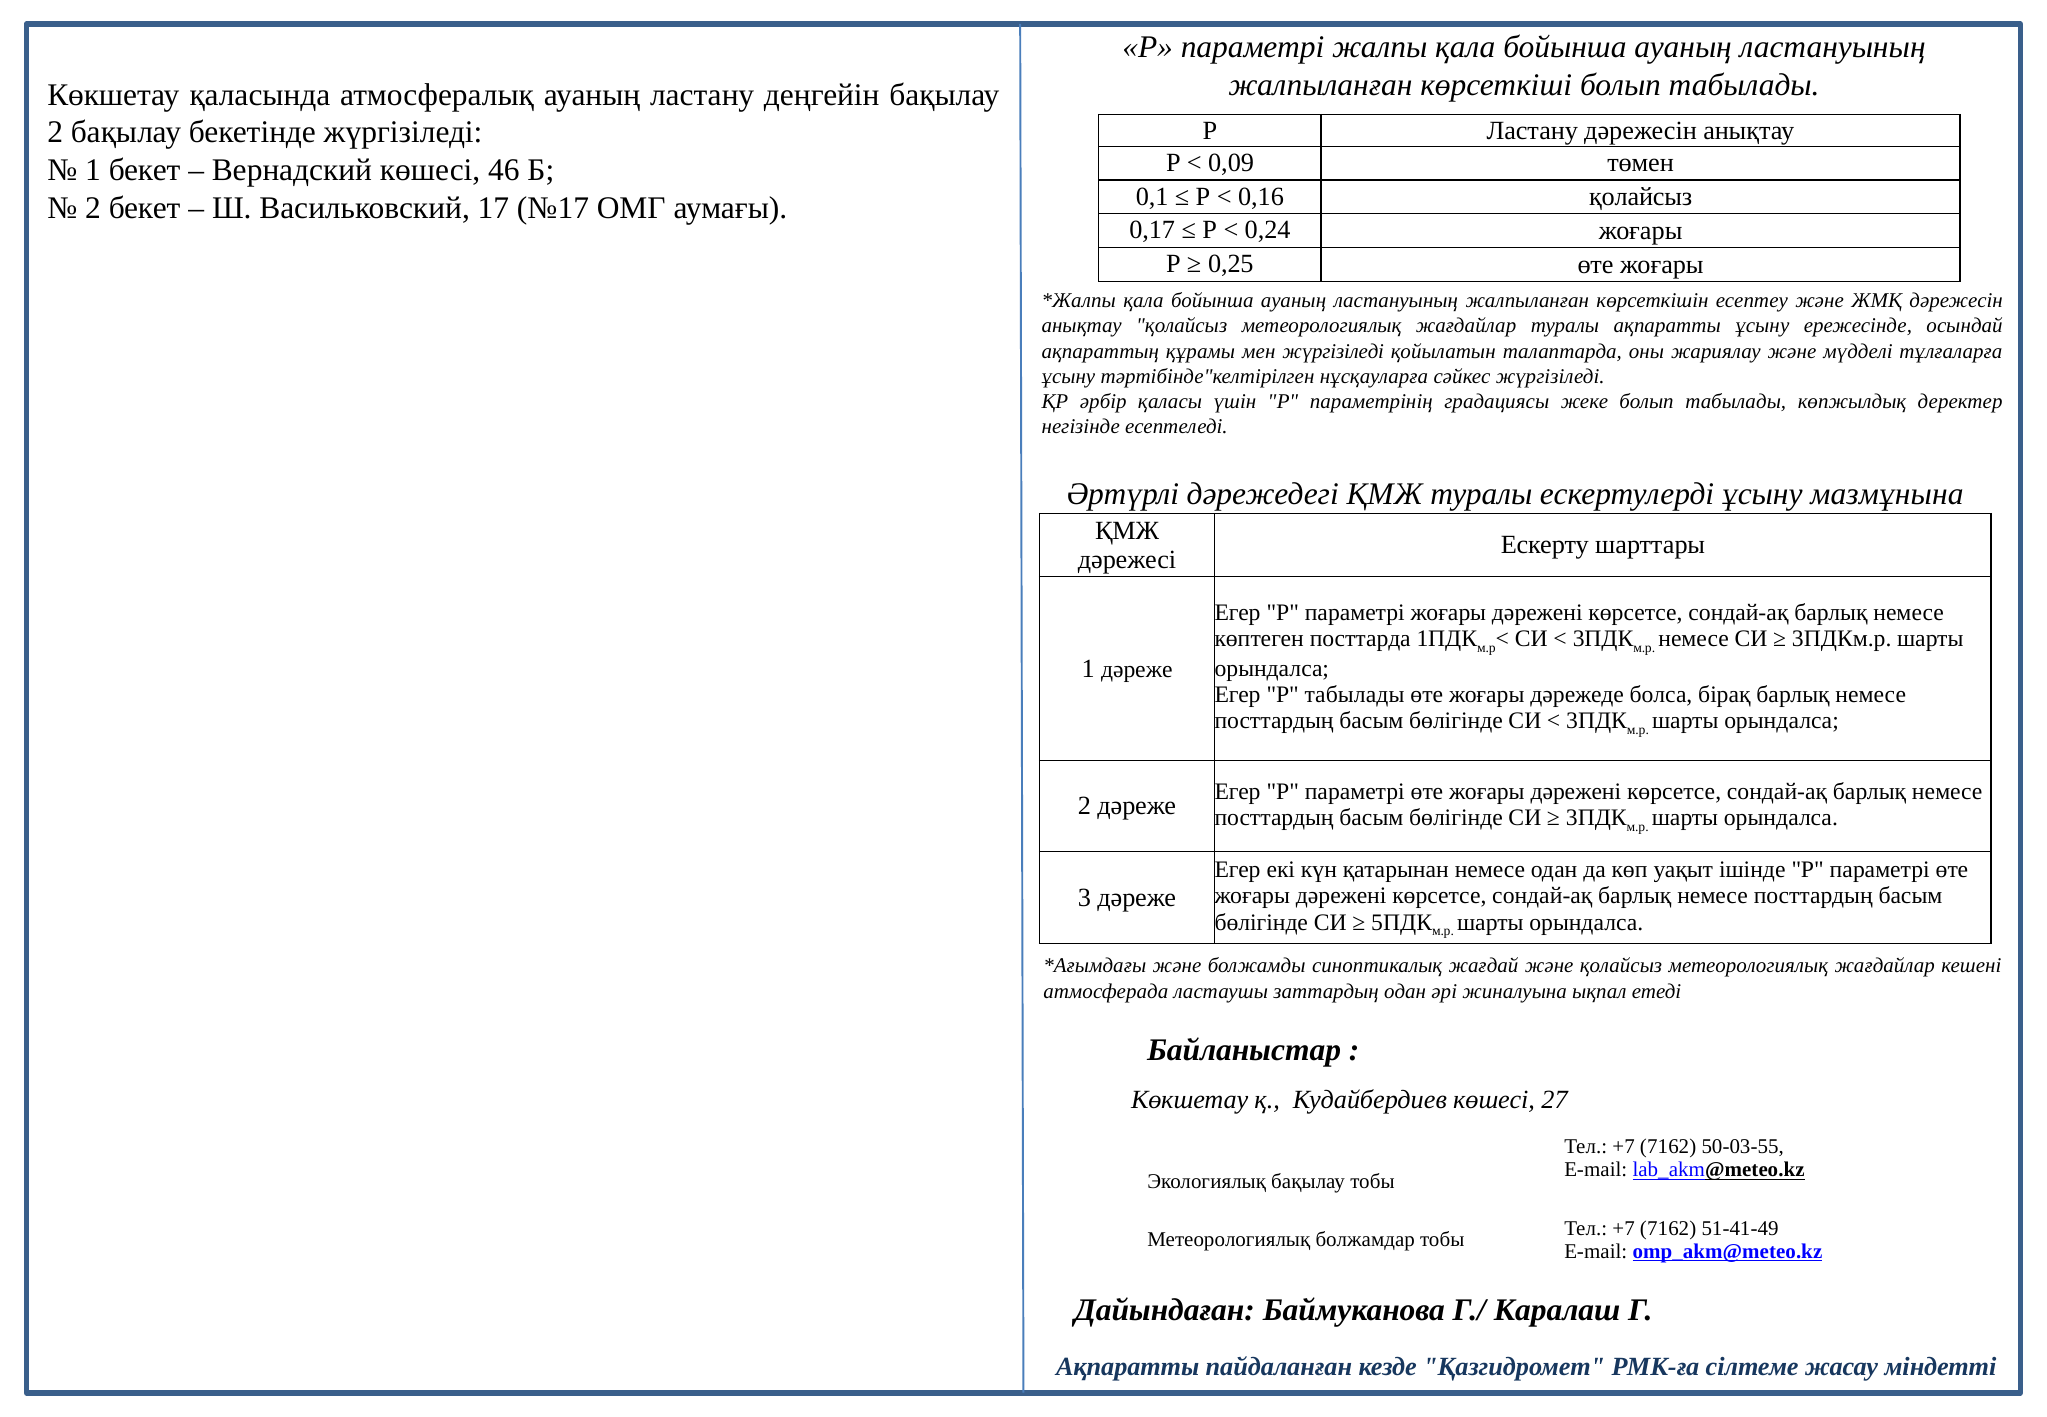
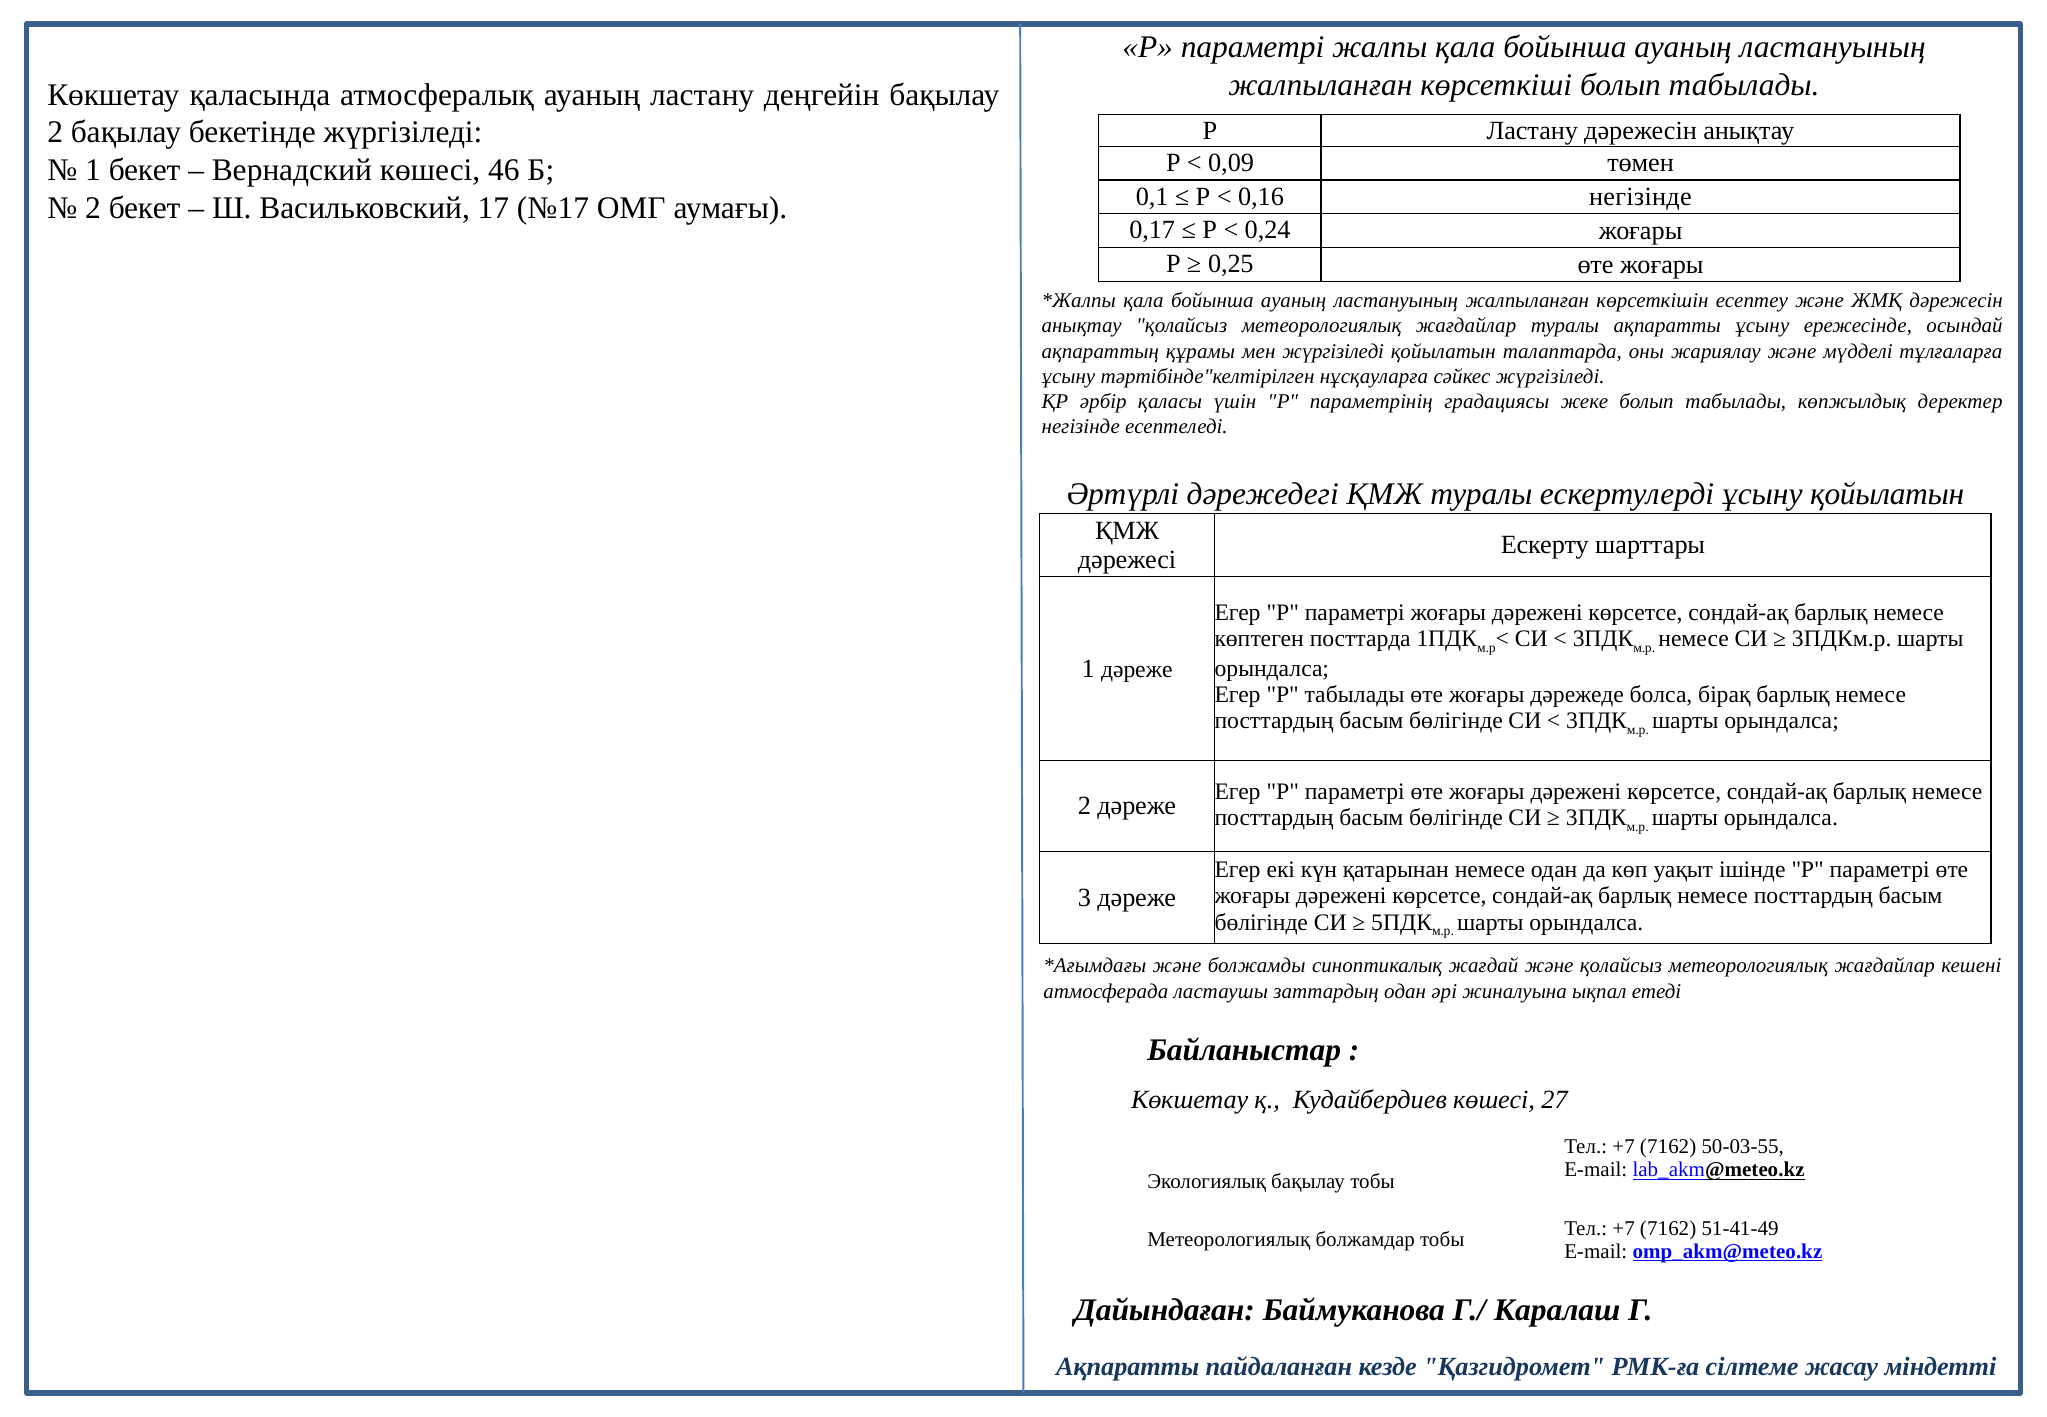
0,16 қолайсыз: қолайсыз -> негізінде
ұсыну мазмұнына: мазмұнына -> қойылатын
